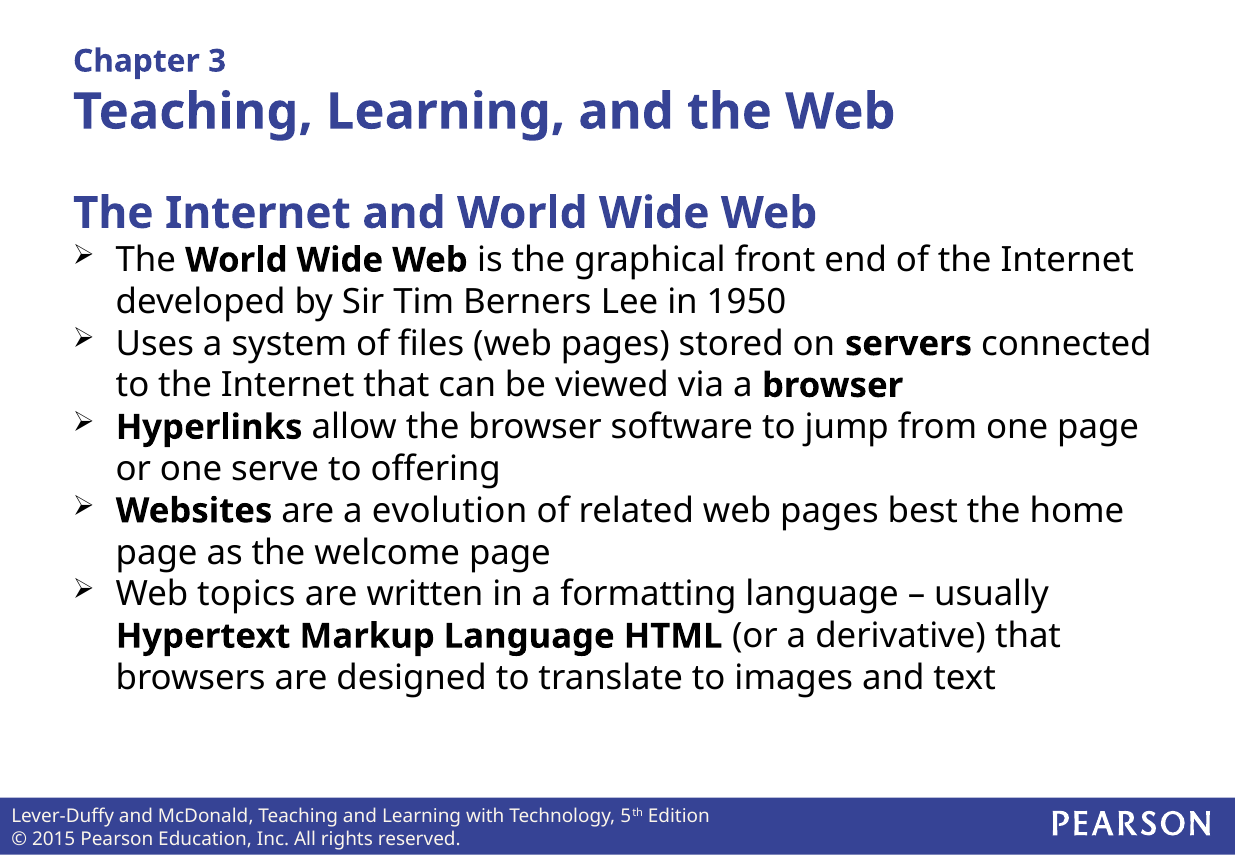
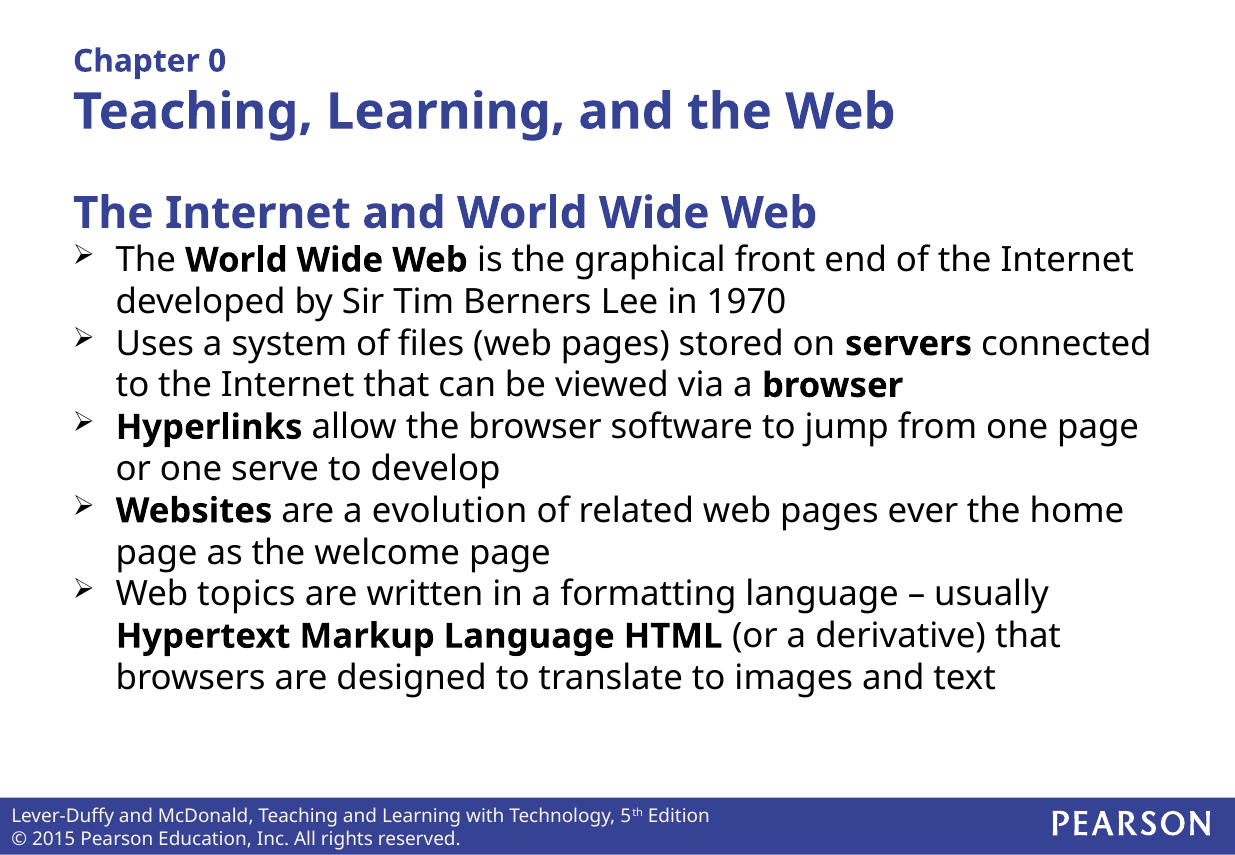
3: 3 -> 0
1950: 1950 -> 1970
offering: offering -> develop
best: best -> ever
